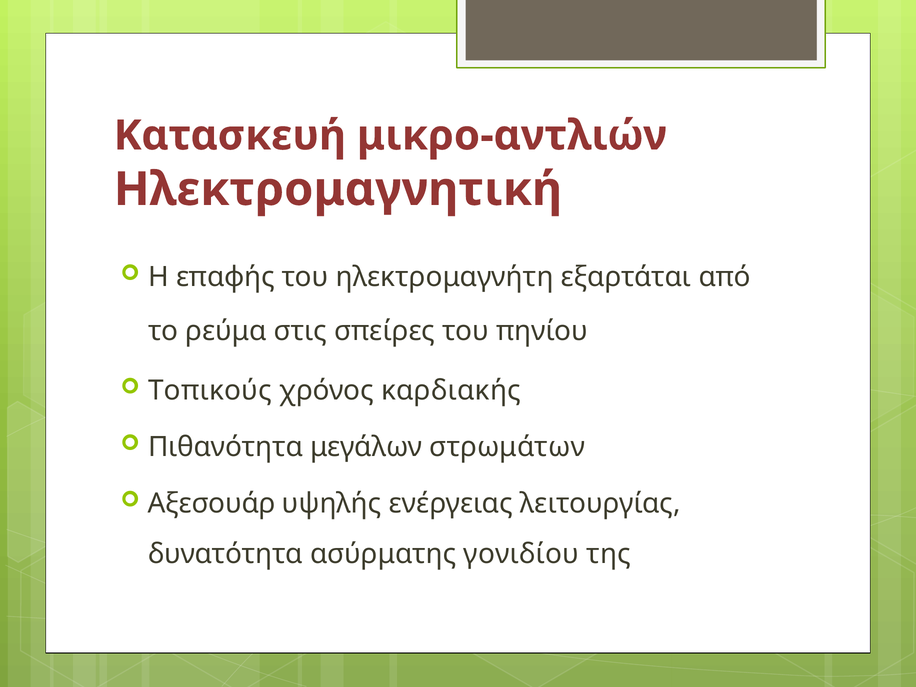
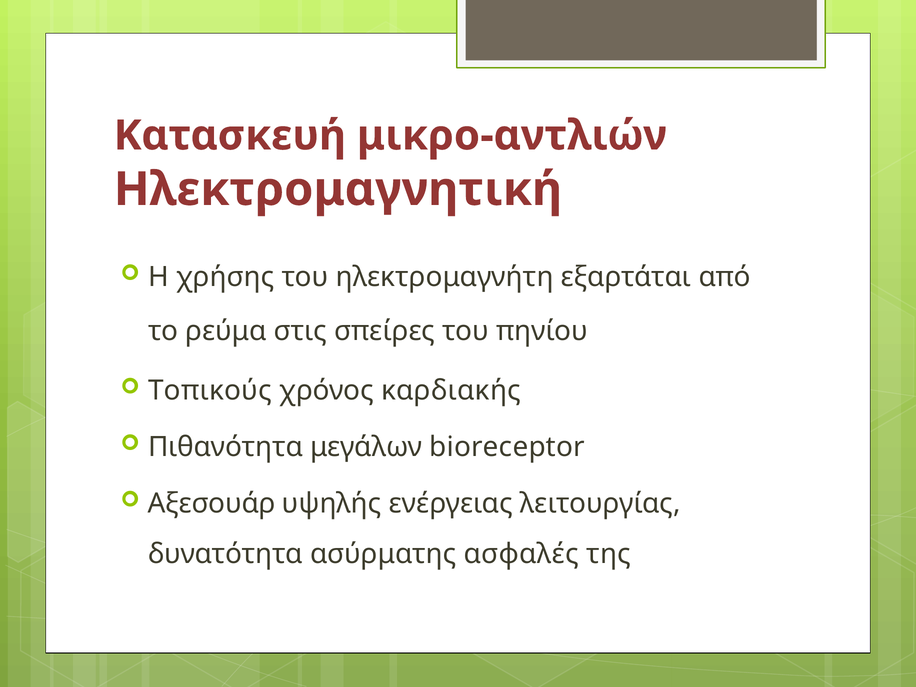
επαφής: επαφής -> χρήσης
στρωμάτων: στρωμάτων -> bioreceptor
γονιδίου: γονιδίου -> ασφαλές
